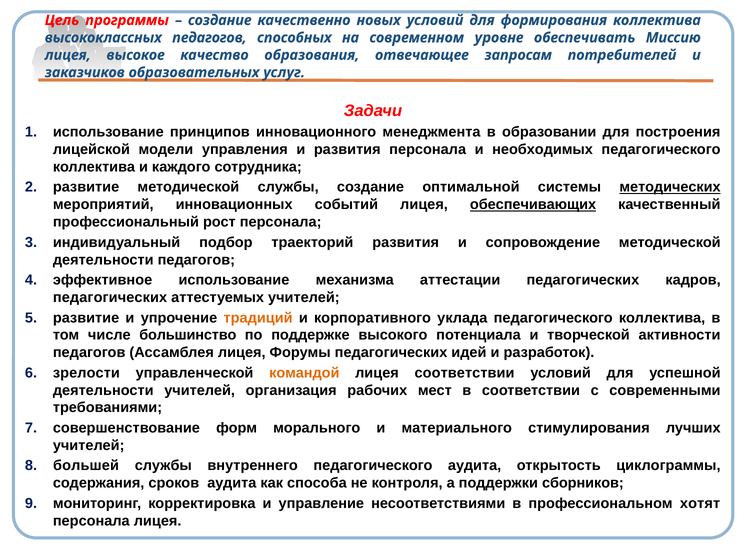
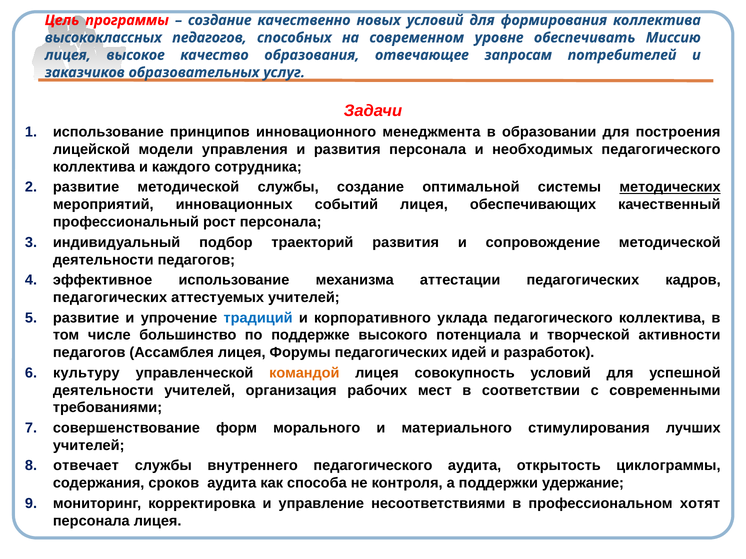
обеспечивающих underline: present -> none
традиций colour: orange -> blue
зрелости: зрелости -> культуру
лицея соответствии: соответствии -> совокупность
большей: большей -> отвечает
сборников: сборников -> удержание
